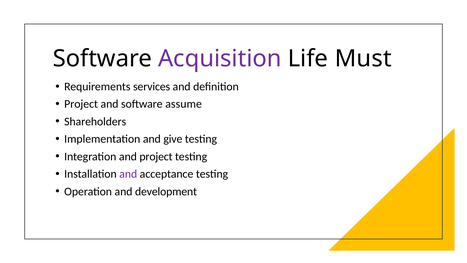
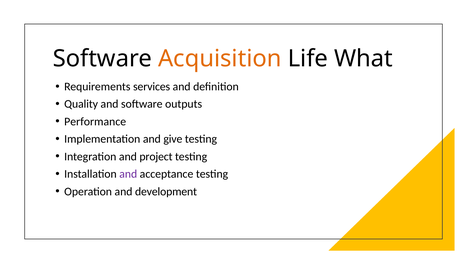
Acquisition colour: purple -> orange
Must: Must -> What
Project at (81, 104): Project -> Quality
assume: assume -> outputs
Shareholders: Shareholders -> Performance
